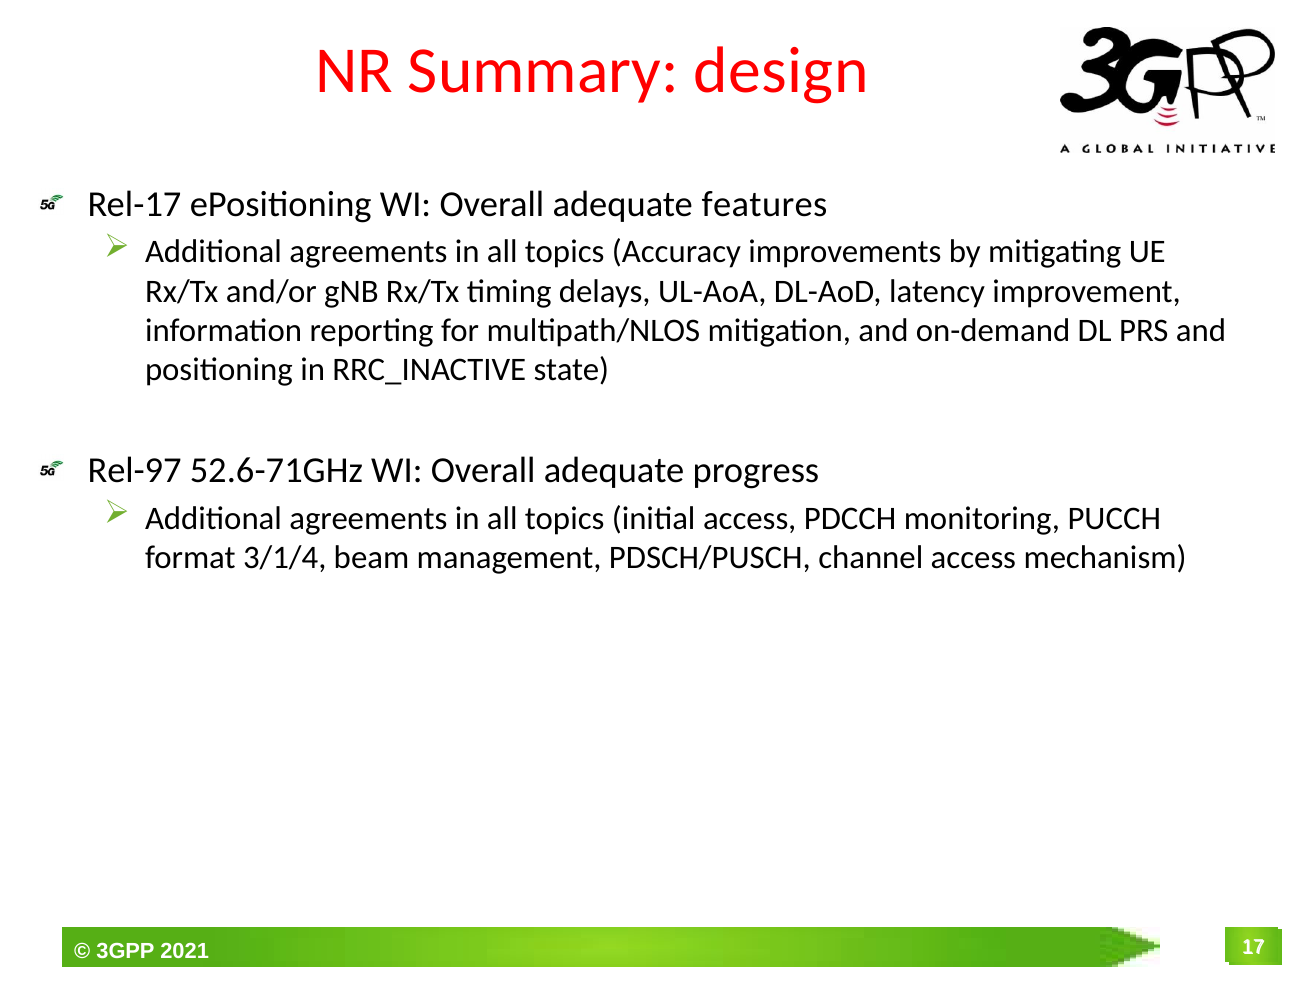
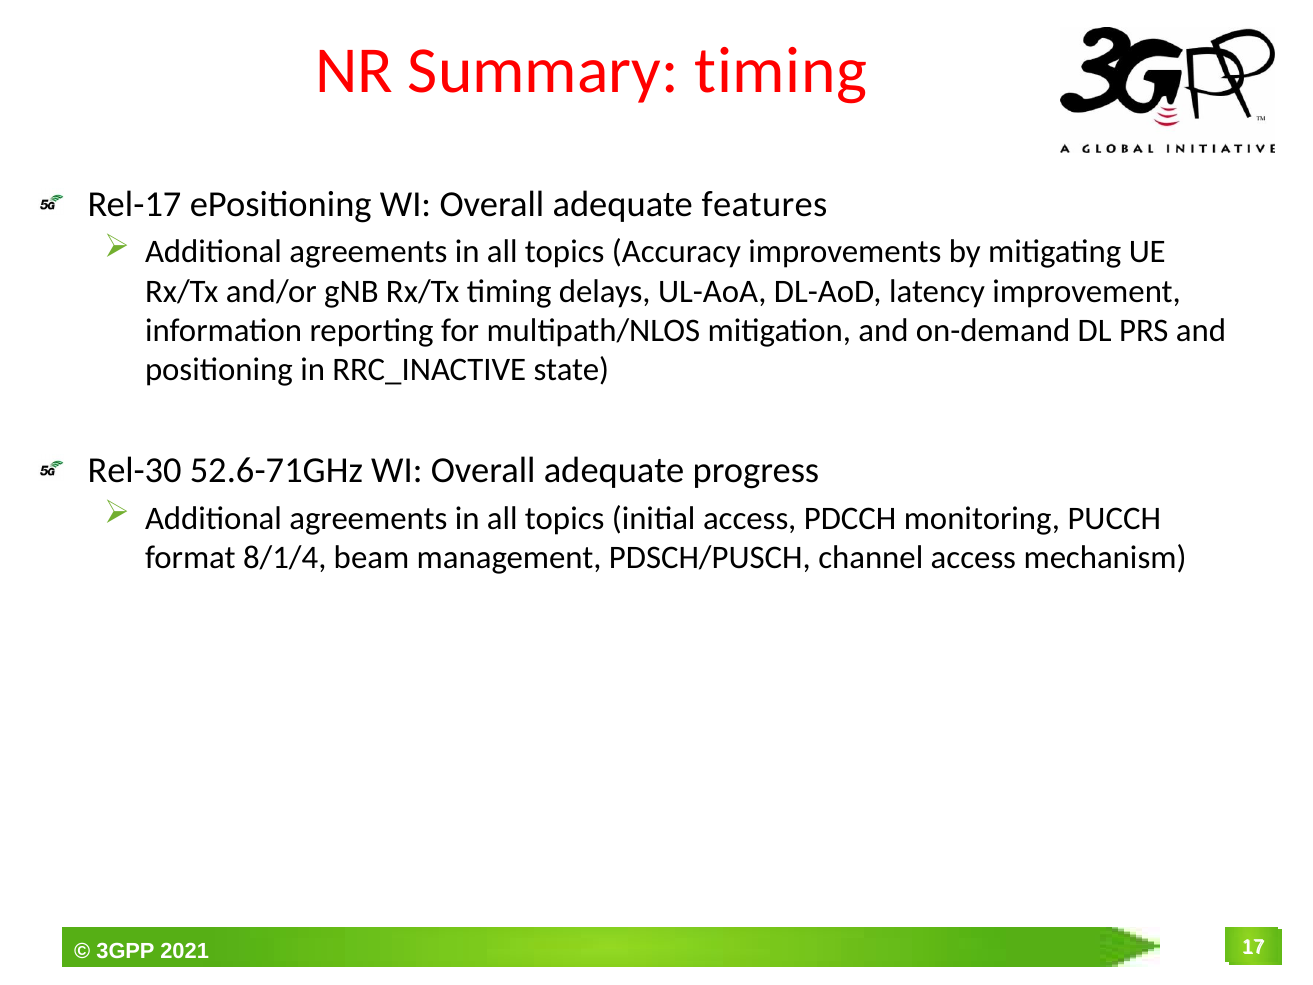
Summary design: design -> timing
Rel-97: Rel-97 -> Rel-30
3/1/4: 3/1/4 -> 8/1/4
